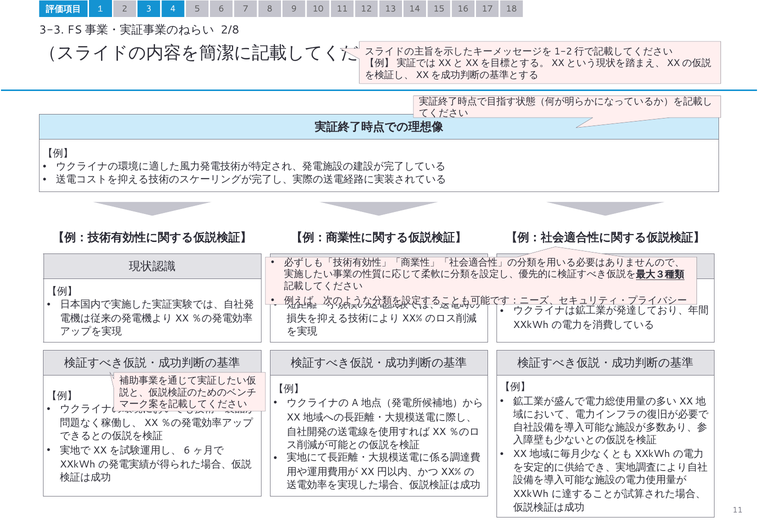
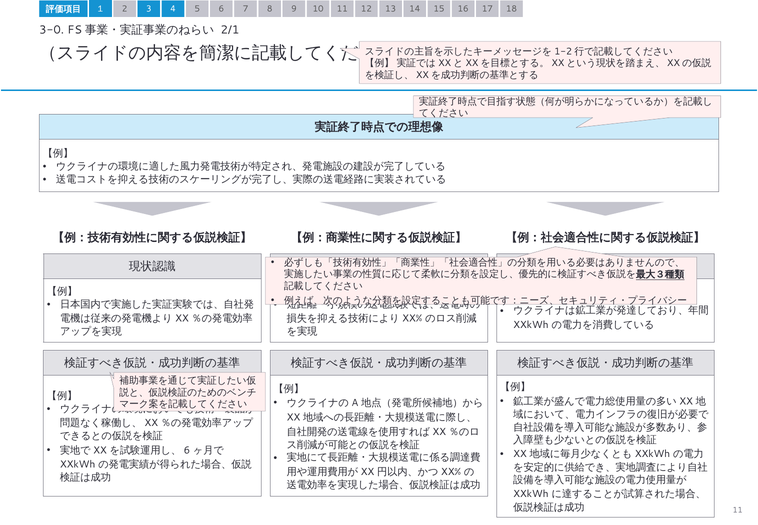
3-3: 3-3 -> 3-0
2/8: 2/8 -> 2/1
